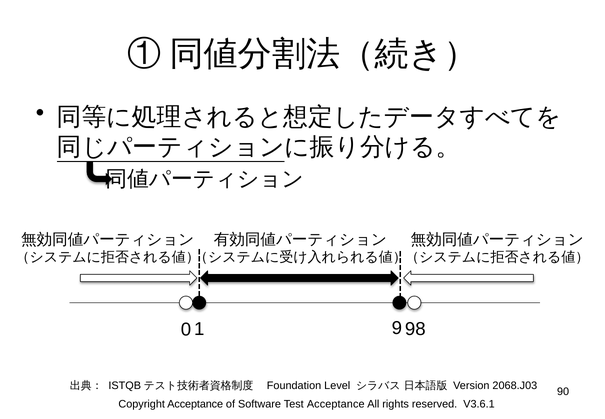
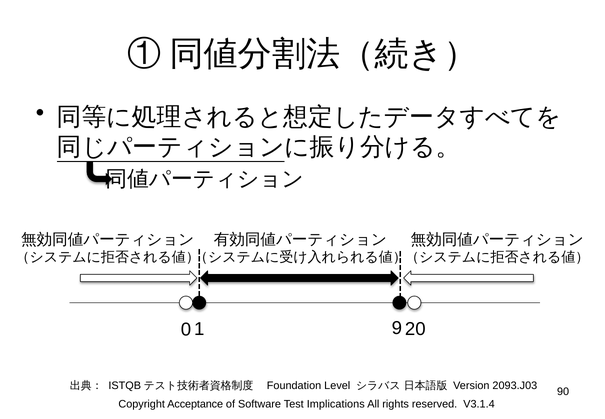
98: 98 -> 20
2068.J03: 2068.J03 -> 2093.J03
Test Acceptance: Acceptance -> Implications
V3.6.1: V3.6.1 -> V3.1.4
